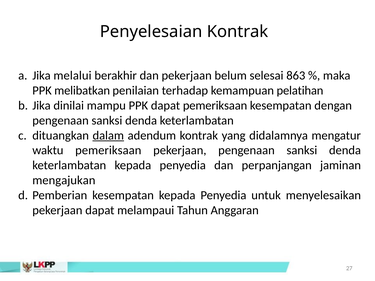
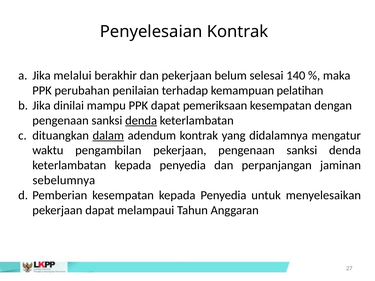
863: 863 -> 140
melibatkan: melibatkan -> perubahan
denda at (141, 121) underline: none -> present
waktu pemeriksaan: pemeriksaan -> pengambilan
mengajukan: mengajukan -> sebelumnya
